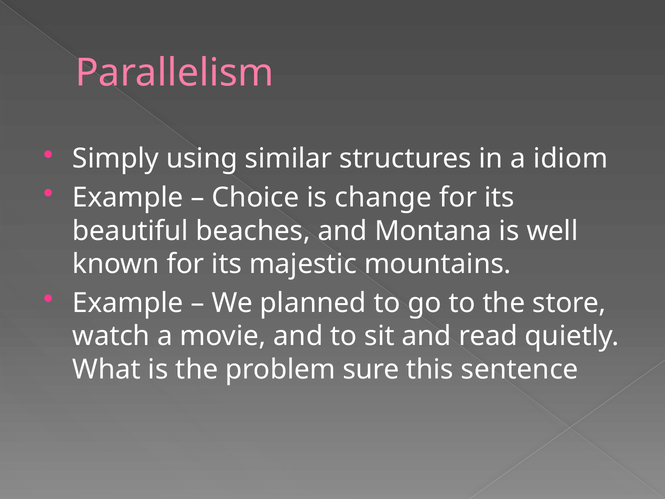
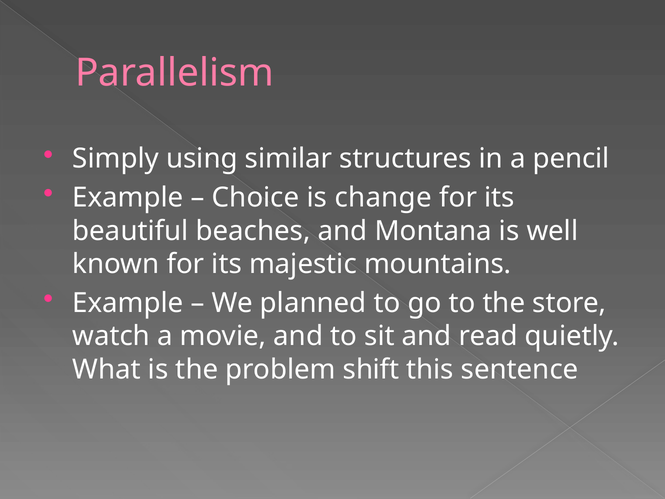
idiom: idiom -> pencil
sure: sure -> shift
